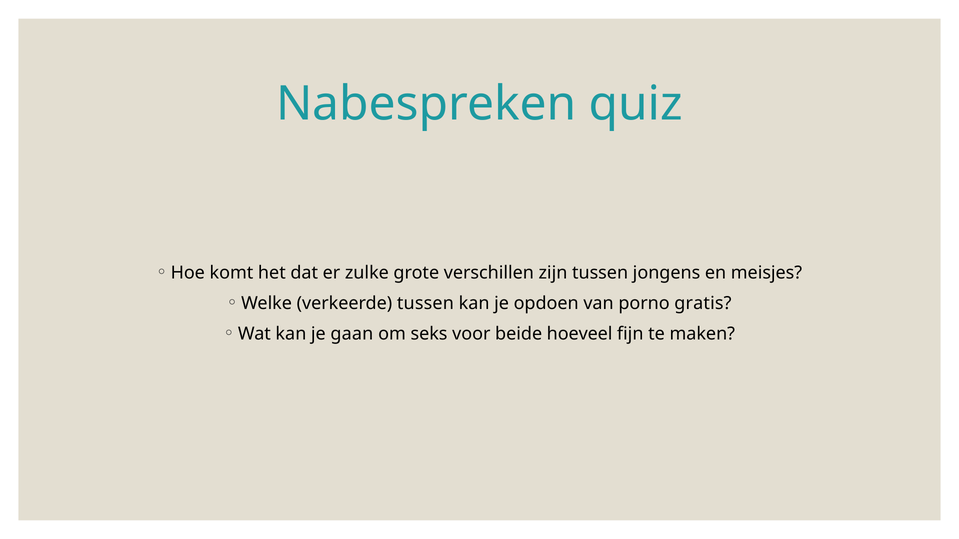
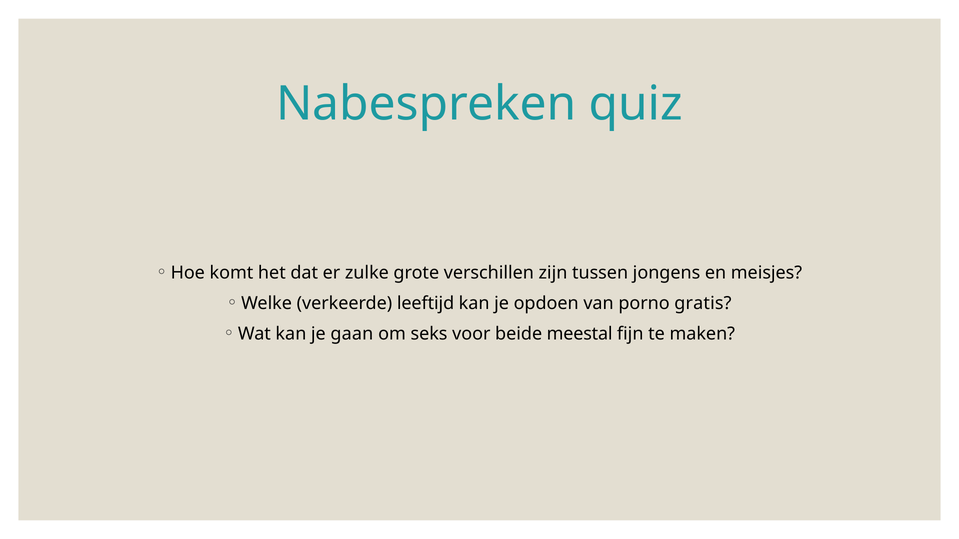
verkeerde tussen: tussen -> leeftijd
hoeveel: hoeveel -> meestal
